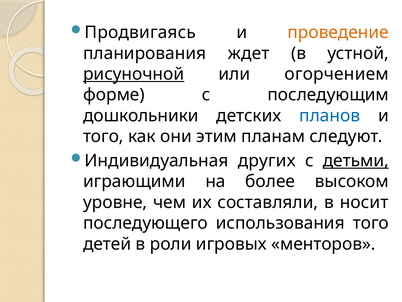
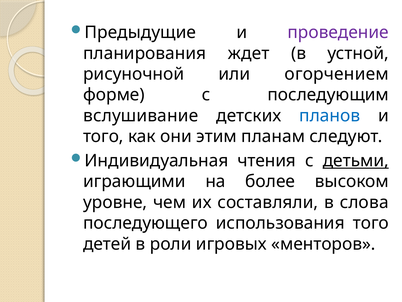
Продвигаясь: Продвигаясь -> Предыдущие
проведение colour: orange -> purple
рисуночной underline: present -> none
дошкольники: дошкольники -> вслушивание
других: других -> чтения
носит: носит -> слова
